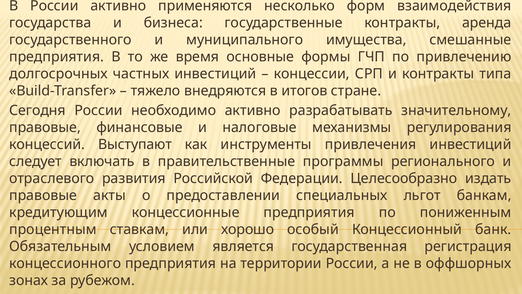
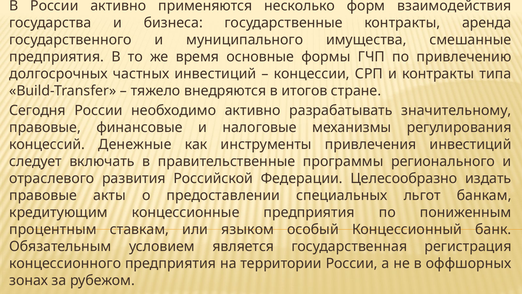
Выступают: Выступают -> Денежные
хорошо: хорошо -> языком
